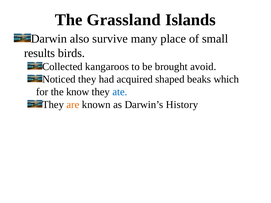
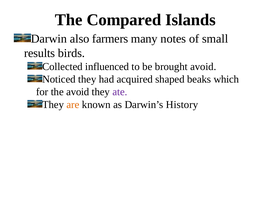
Grassland: Grassland -> Compared
survive: survive -> farmers
place: place -> notes
kangaroos: kangaroos -> influenced
the know: know -> avoid
ate colour: blue -> purple
